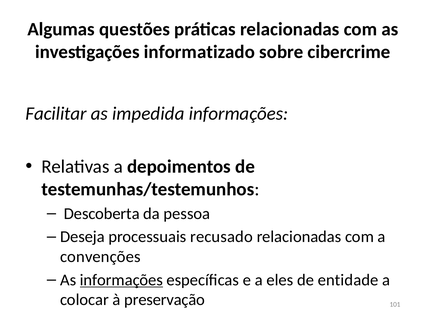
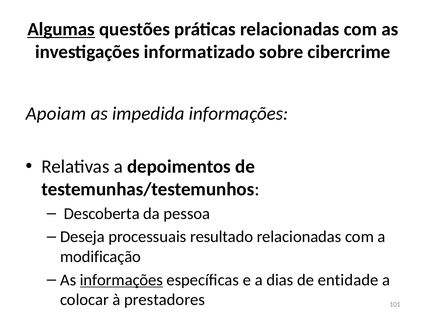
Algumas underline: none -> present
Facilitar: Facilitar -> Apoiam
recusado: recusado -> resultado
convenções: convenções -> modificação
eles: eles -> dias
preservação: preservação -> prestadores
